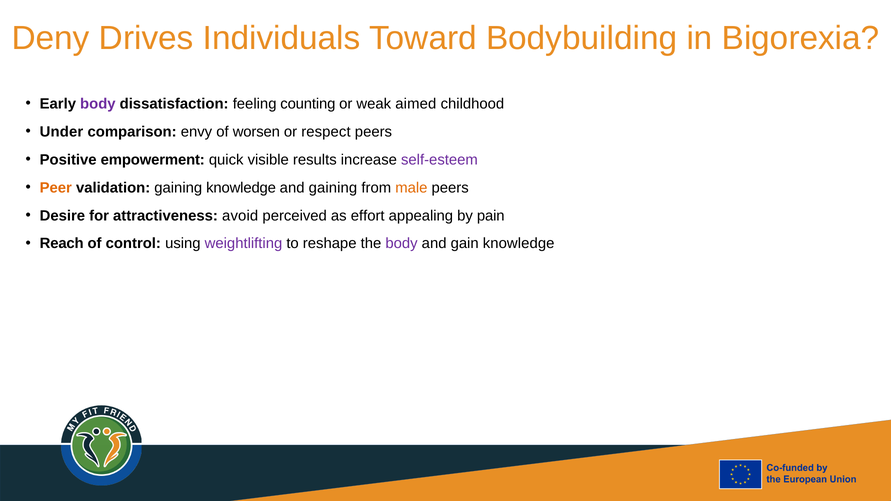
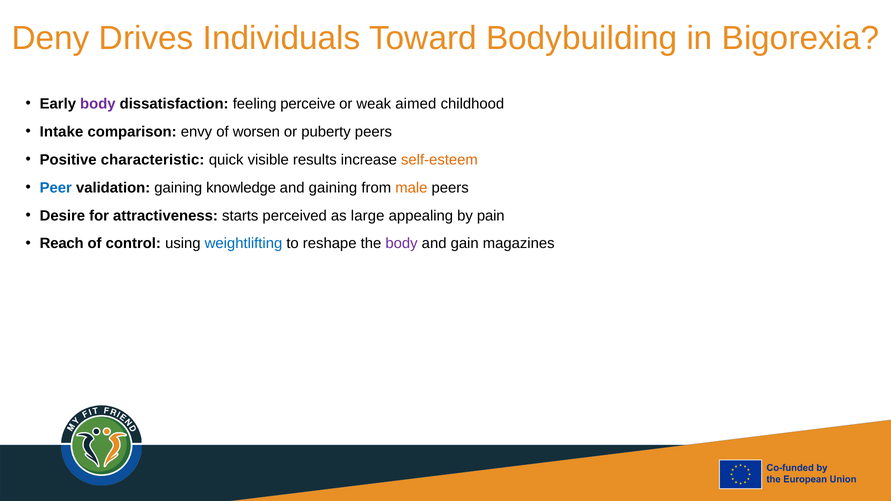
counting: counting -> perceive
Under: Under -> Intake
respect: respect -> puberty
empowerment: empowerment -> characteristic
self-esteem colour: purple -> orange
Peer colour: orange -> blue
avoid: avoid -> starts
effort: effort -> large
weightlifting colour: purple -> blue
gain knowledge: knowledge -> magazines
